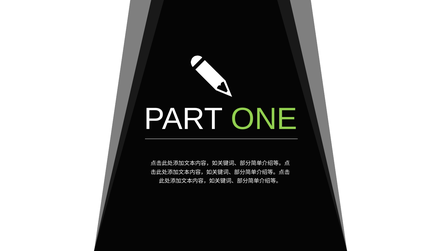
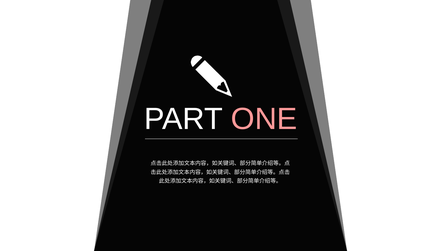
ONE colour: light green -> pink
